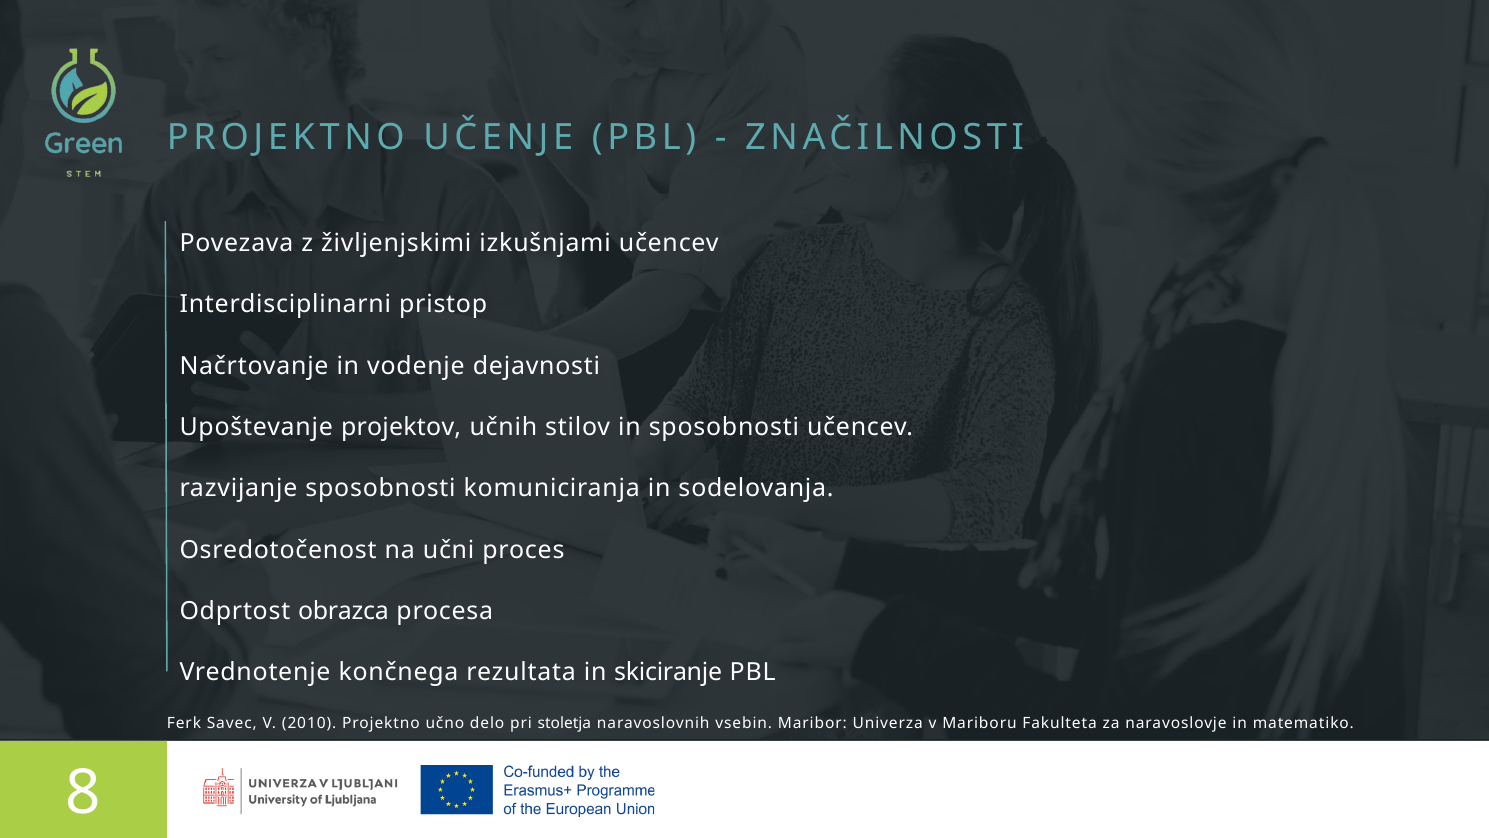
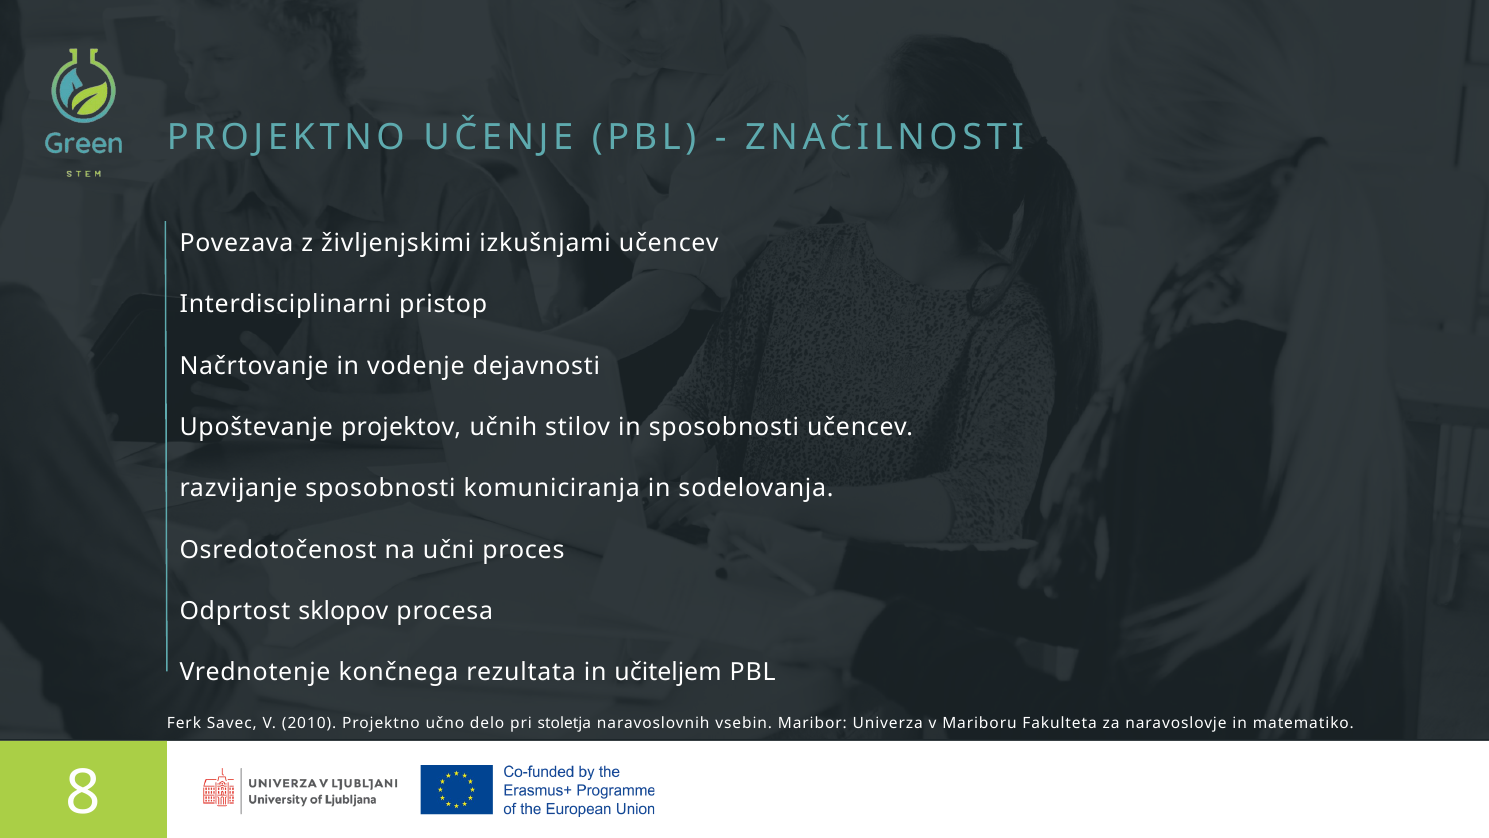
obrazca: obrazca -> sklopov
skiciranje: skiciranje -> učiteljem
